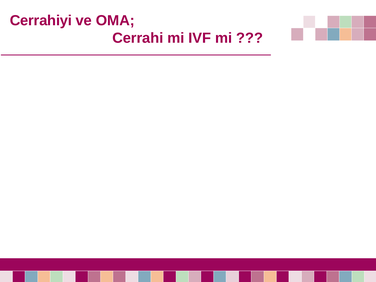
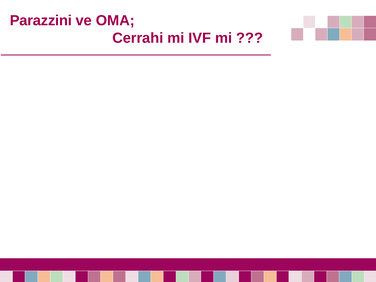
Cerrahiyi: Cerrahiyi -> Parazzini
